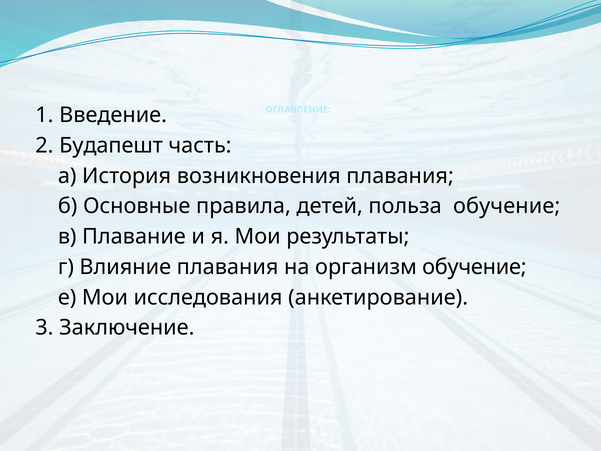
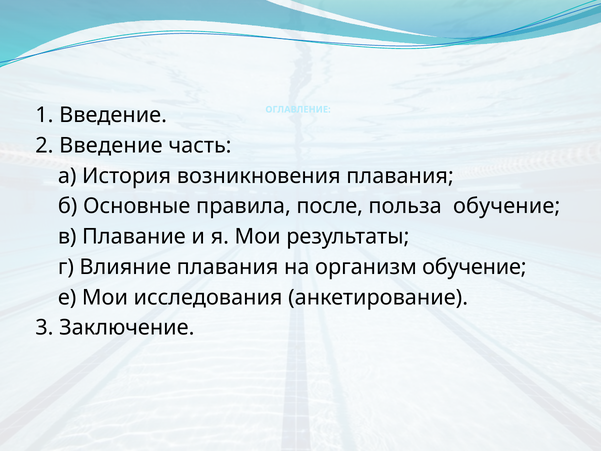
2 Будапешт: Будапешт -> Введение
детей: детей -> после
